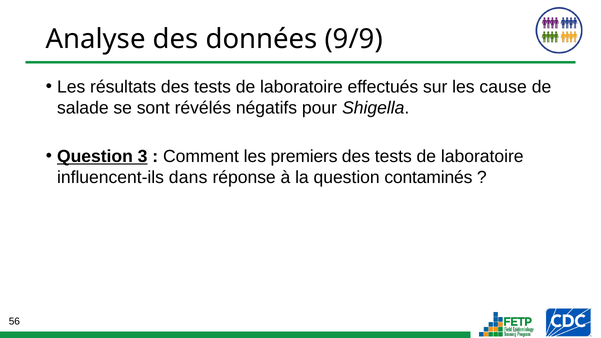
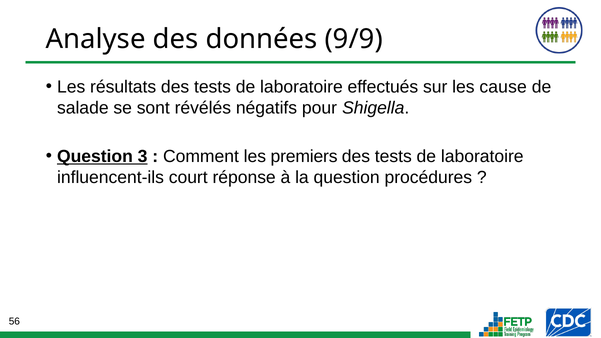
dans: dans -> court
contaminés: contaminés -> procédures
